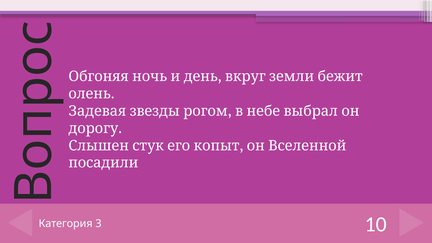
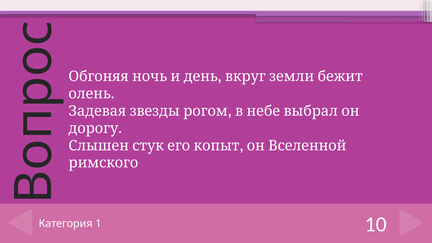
посадили: посадили -> римского
3: 3 -> 1
